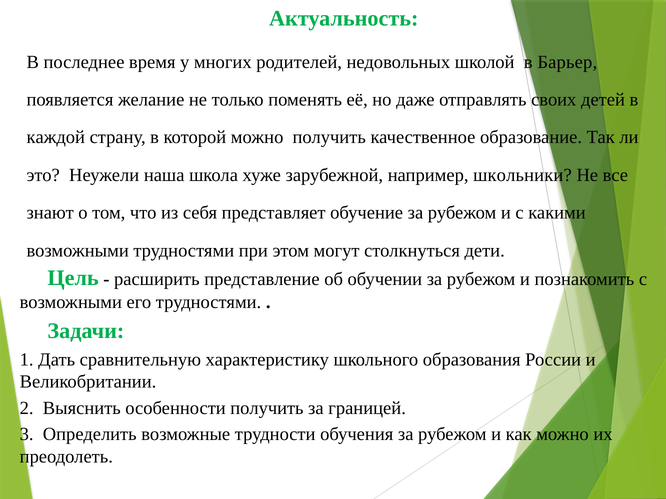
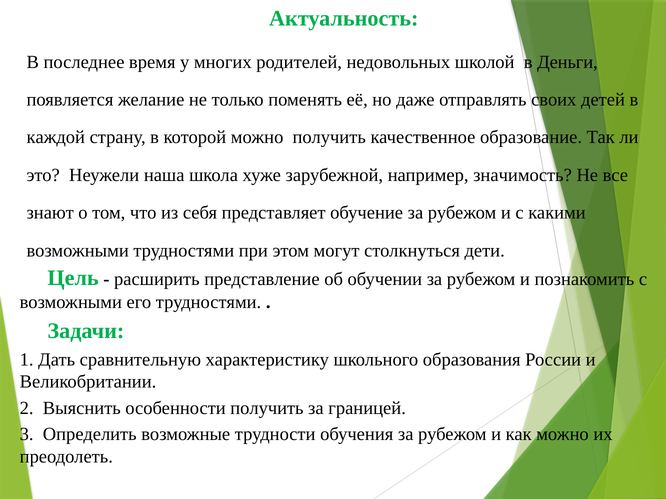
Барьер: Барьер -> Деньги
школьники: школьники -> значимость
